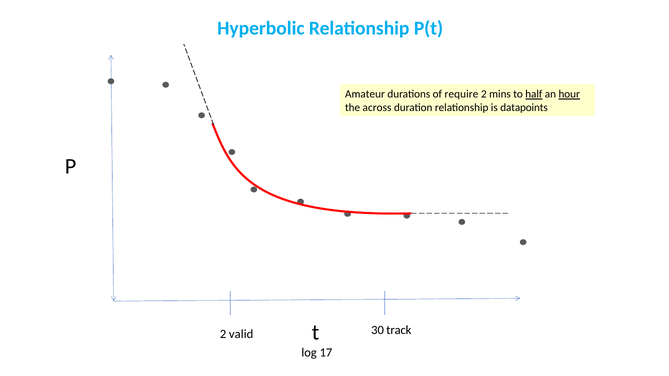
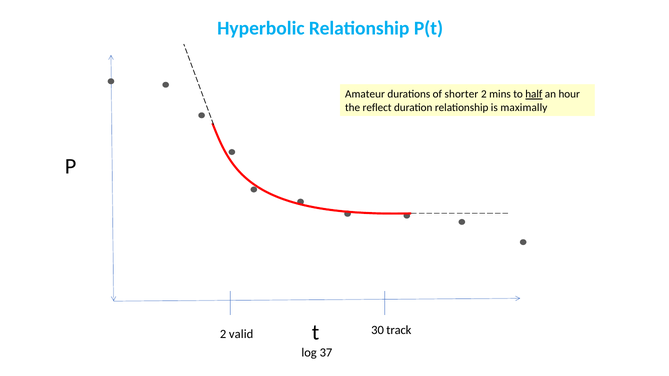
require: require -> shorter
hour underline: present -> none
across: across -> reflect
datapoints: datapoints -> maximally
17: 17 -> 37
